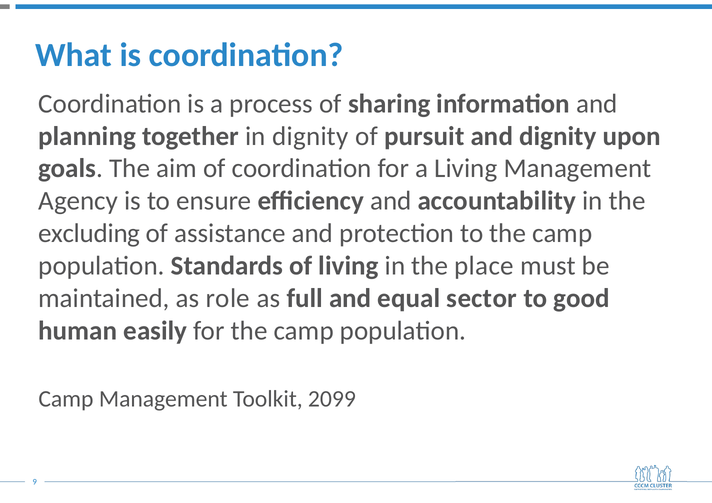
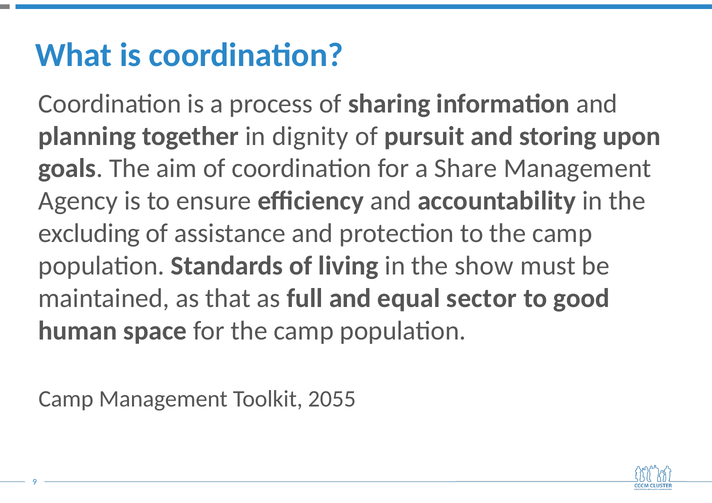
and dignity: dignity -> storing
a Living: Living -> Share
place: place -> show
role: role -> that
easily: easily -> space
2099: 2099 -> 2055
